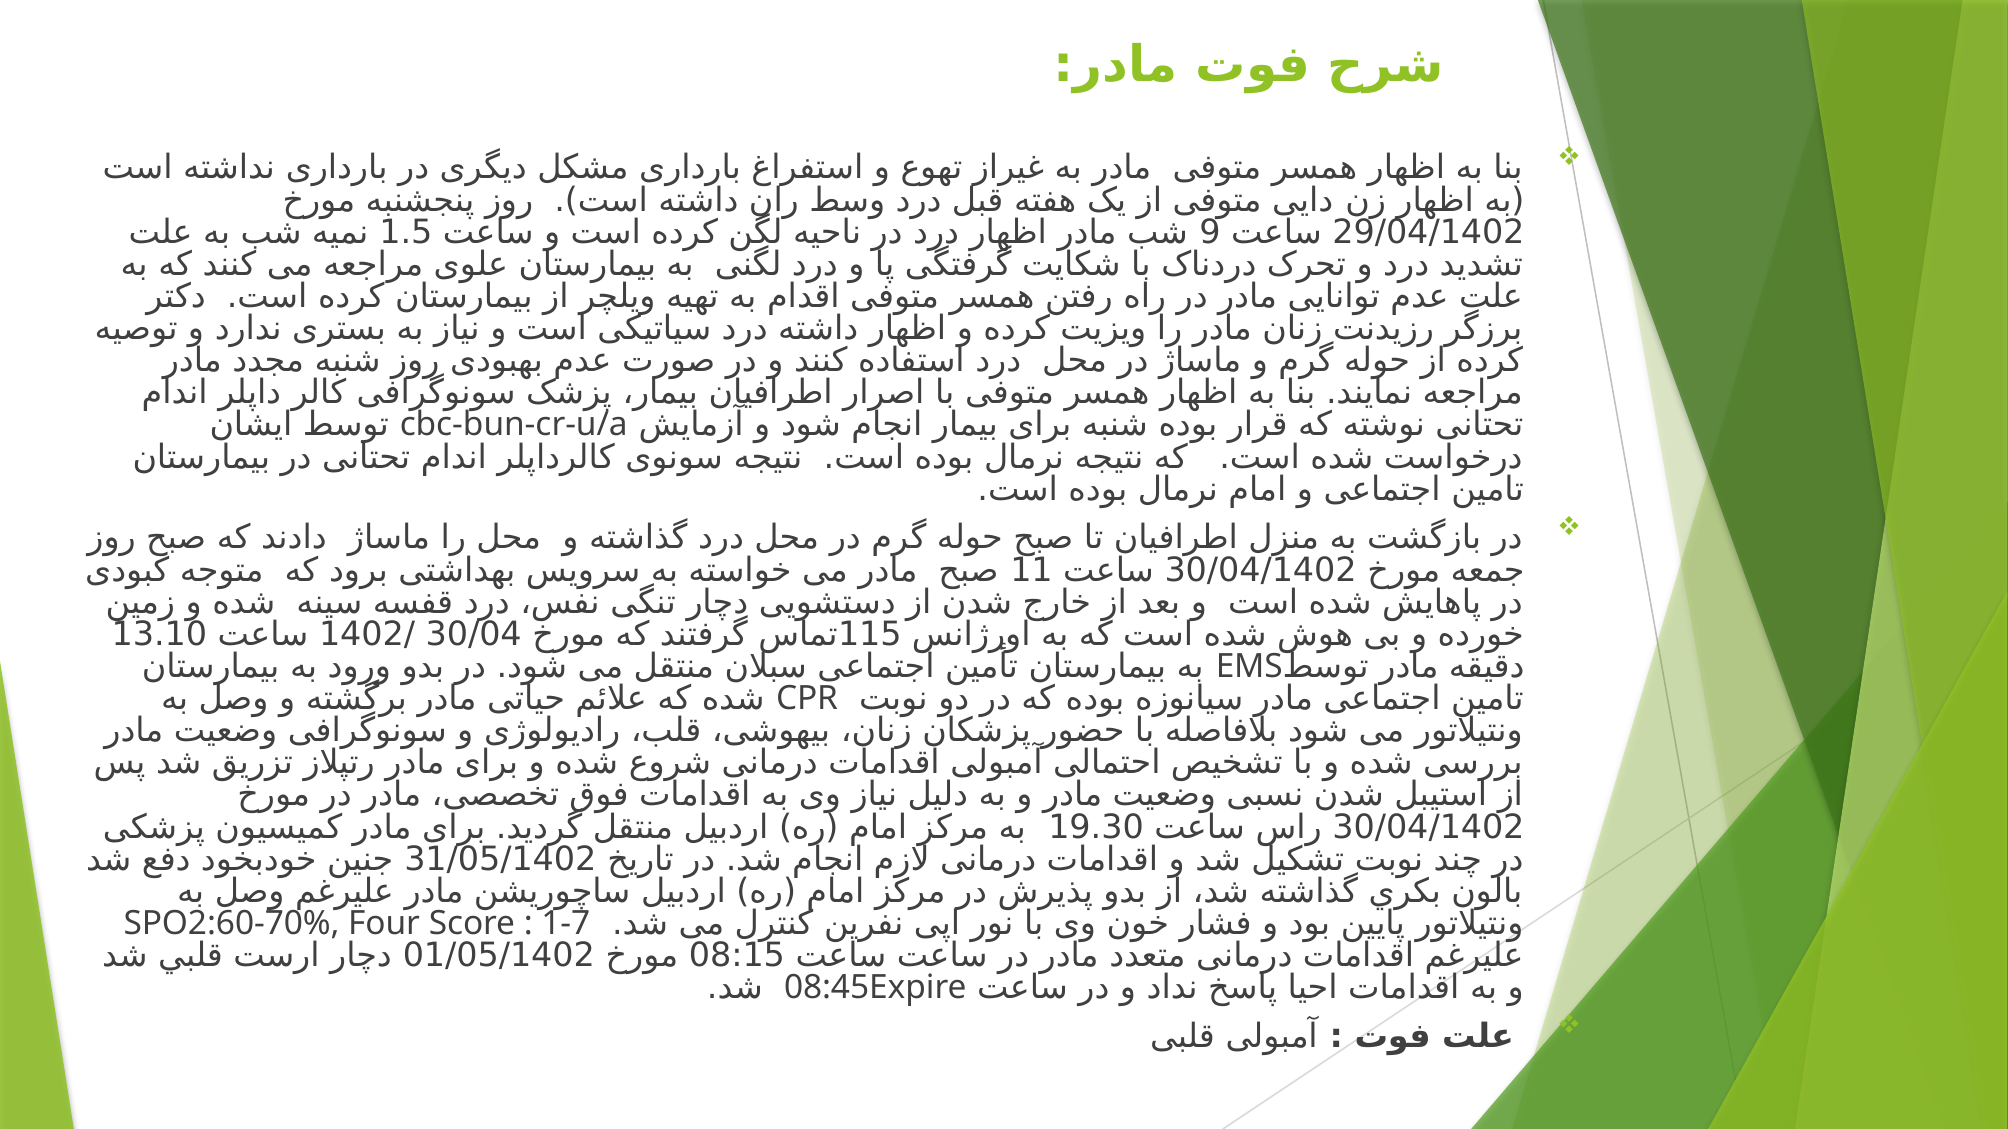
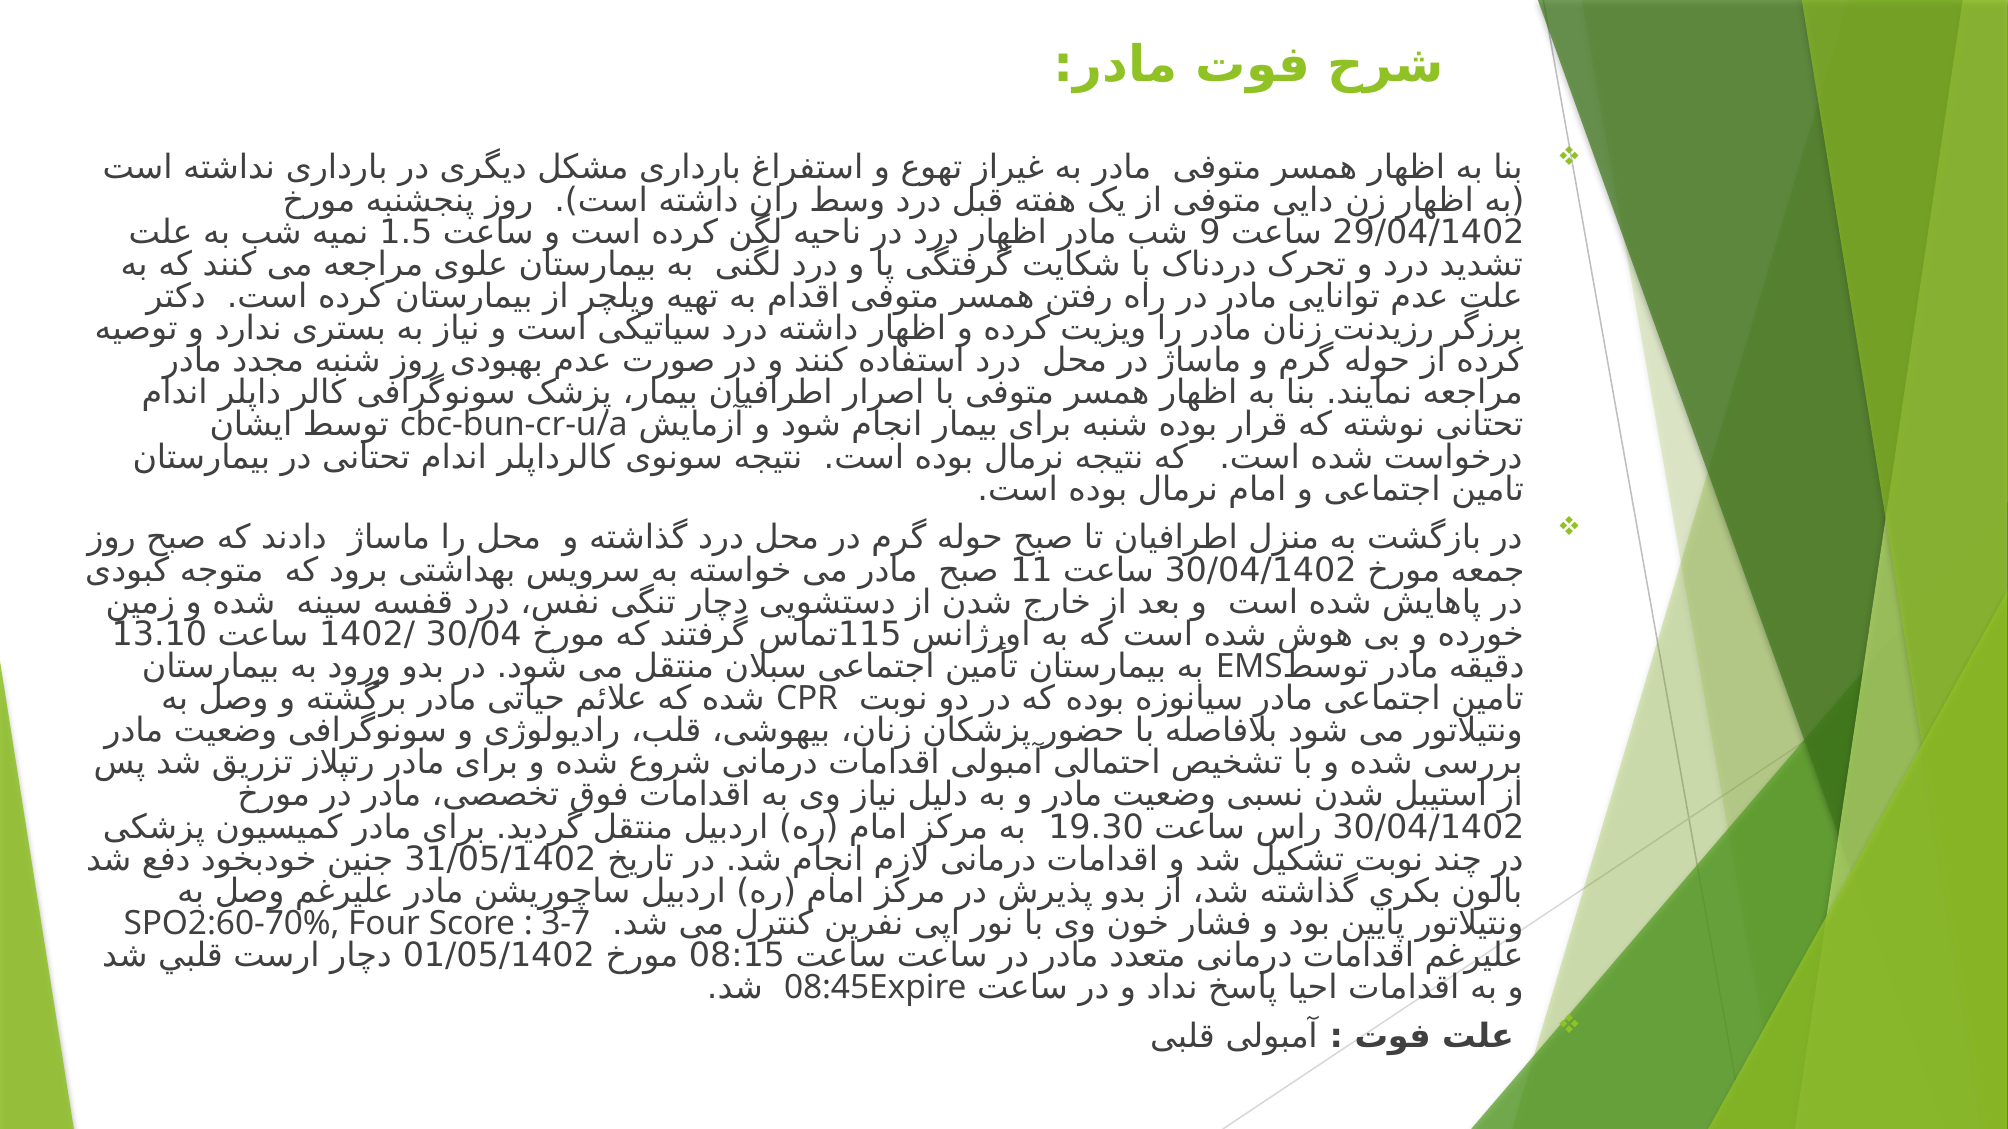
1-7: 1-7 -> 3-7
